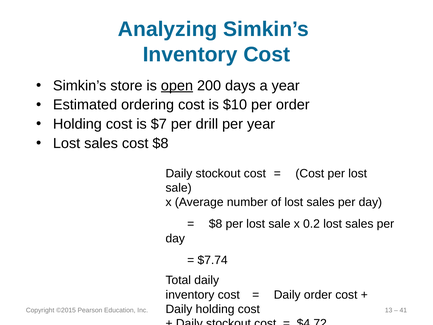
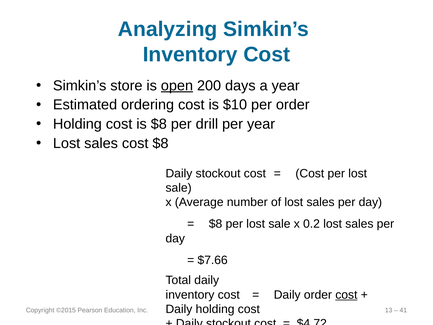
is $7: $7 -> $8
$7.74: $7.74 -> $7.66
cost at (346, 294) underline: none -> present
